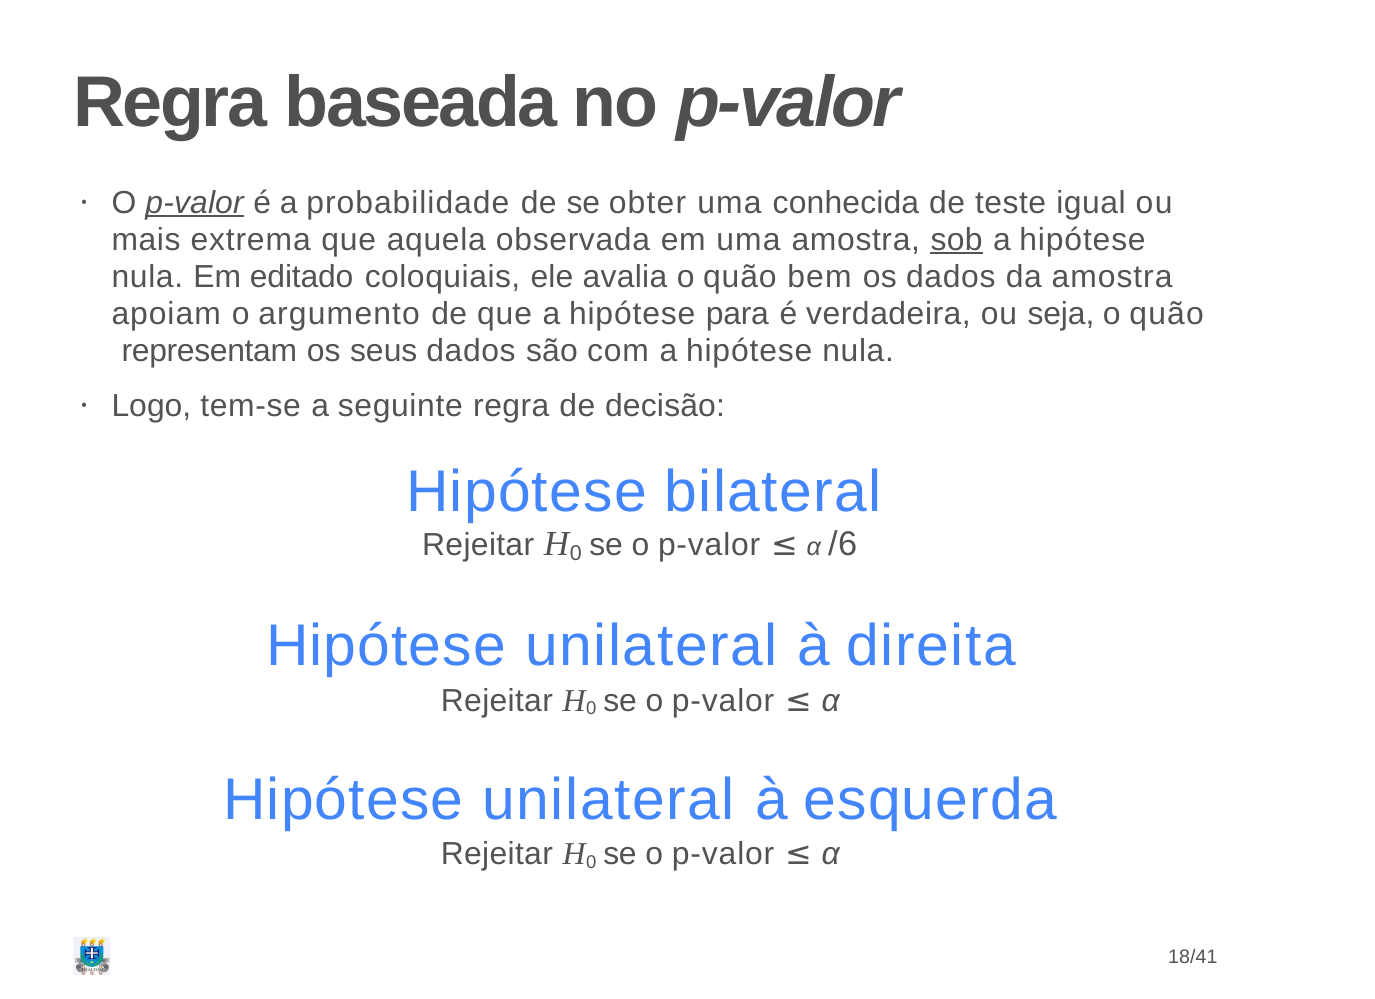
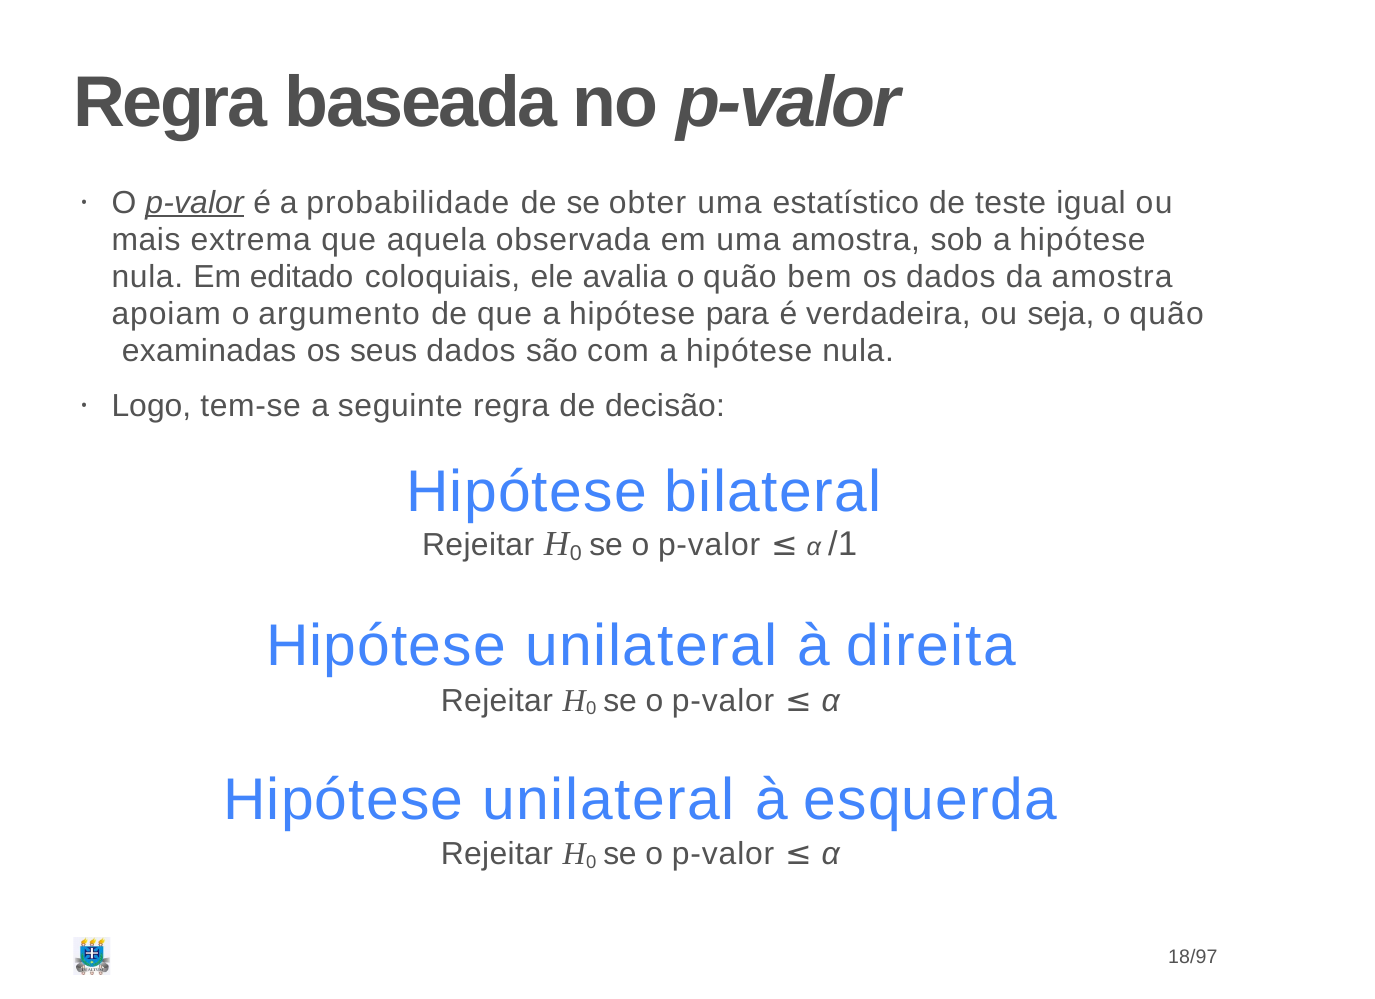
conhecida: conhecida -> estatístico
sob underline: present -> none
representam: representam -> examinadas
/6: /6 -> /1
18/41: 18/41 -> 18/97
